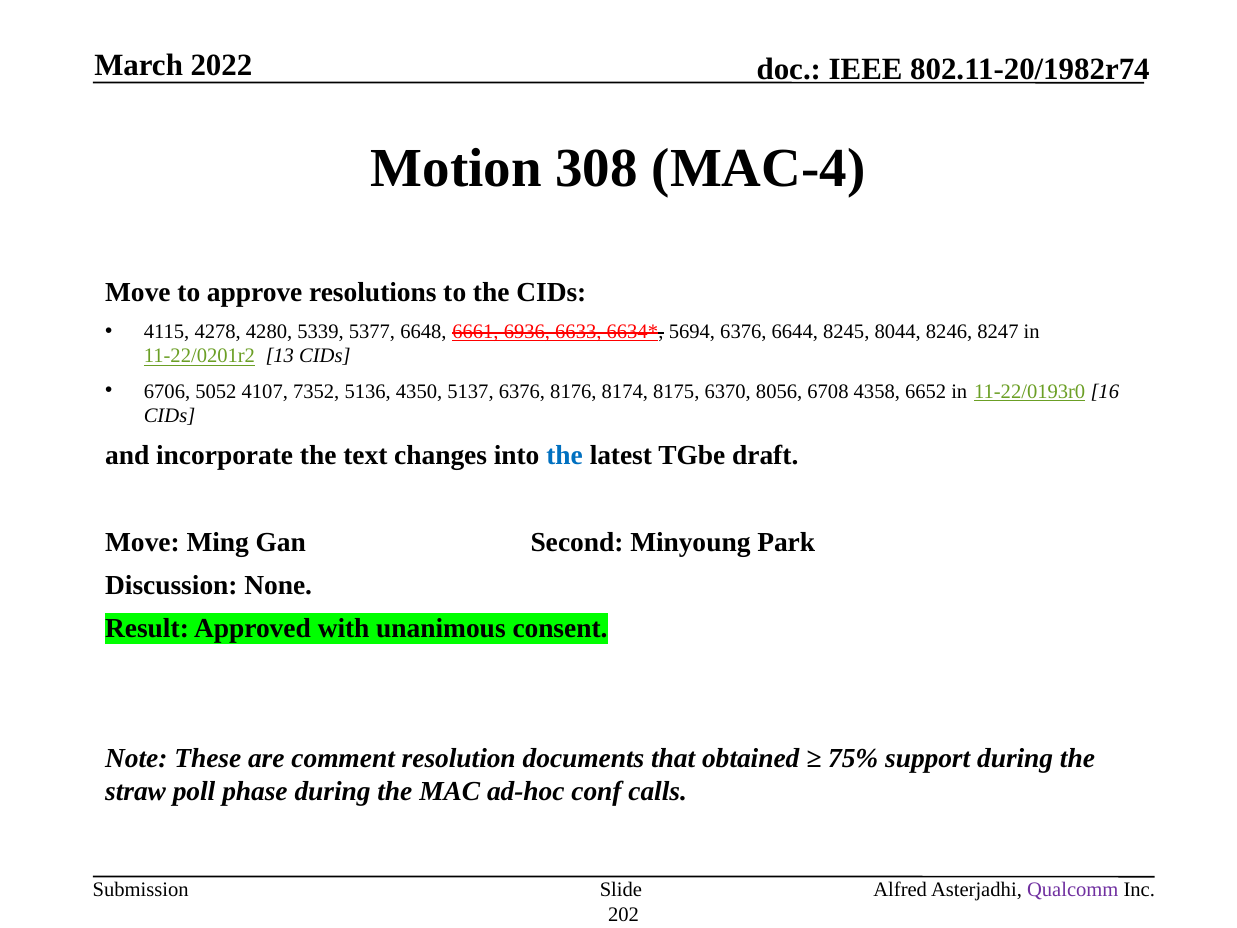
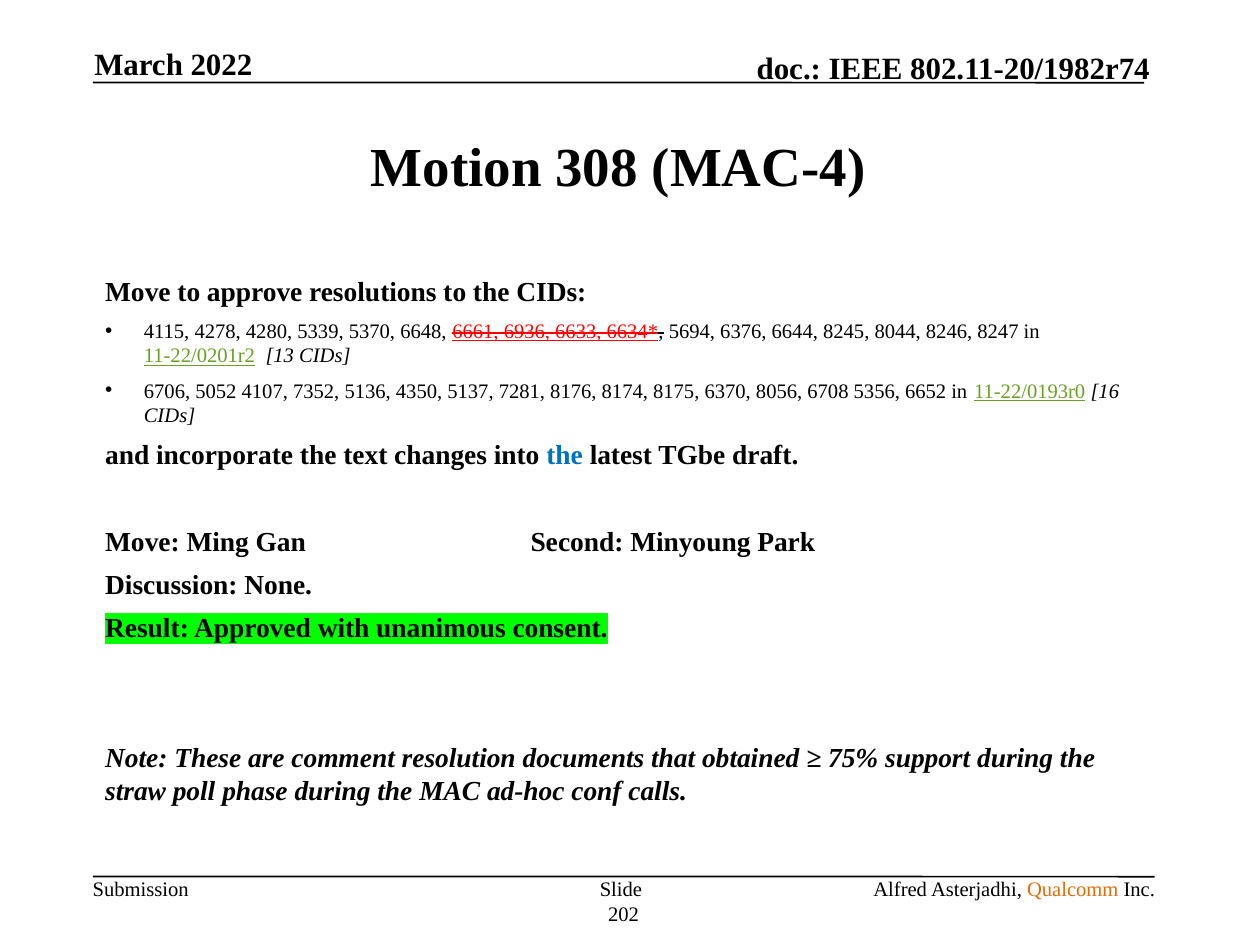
5377: 5377 -> 5370
5137 6376: 6376 -> 7281
4358: 4358 -> 5356
Qualcomm colour: purple -> orange
